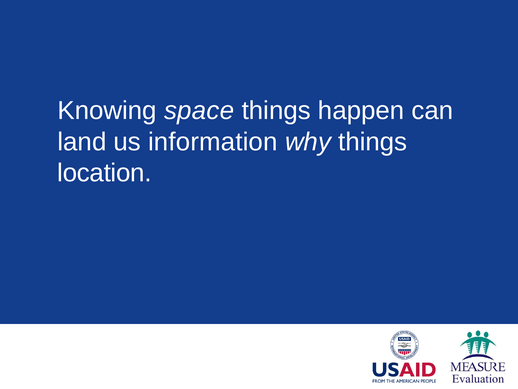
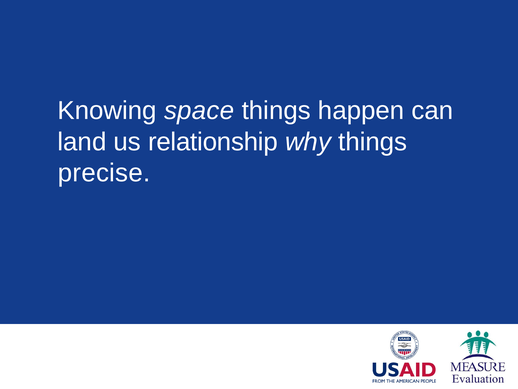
information: information -> relationship
location: location -> precise
